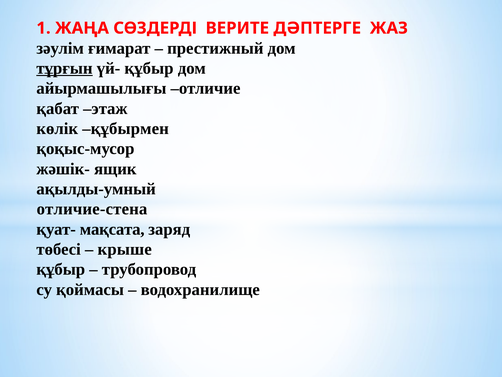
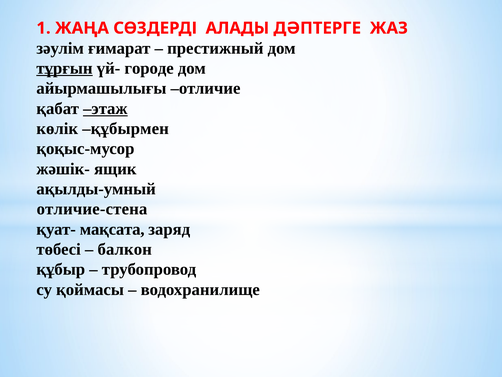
ВЕРИТЕ: ВЕРИТЕ -> АЛАДЫ
үй- құбыр: құбыр -> городе
этаж underline: none -> present
крыше: крыше -> балкон
